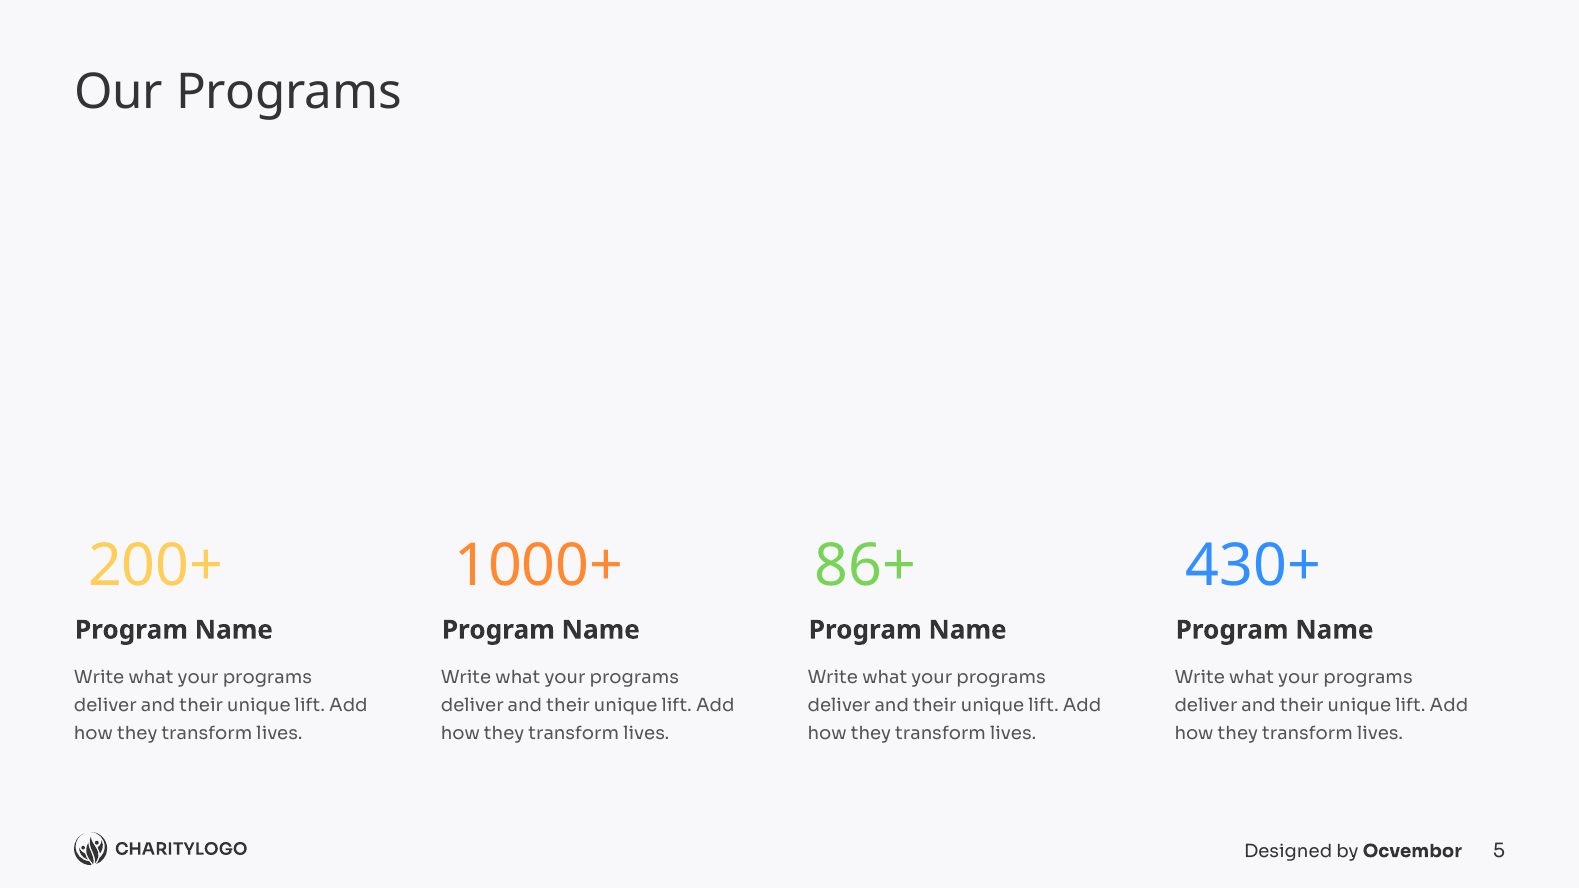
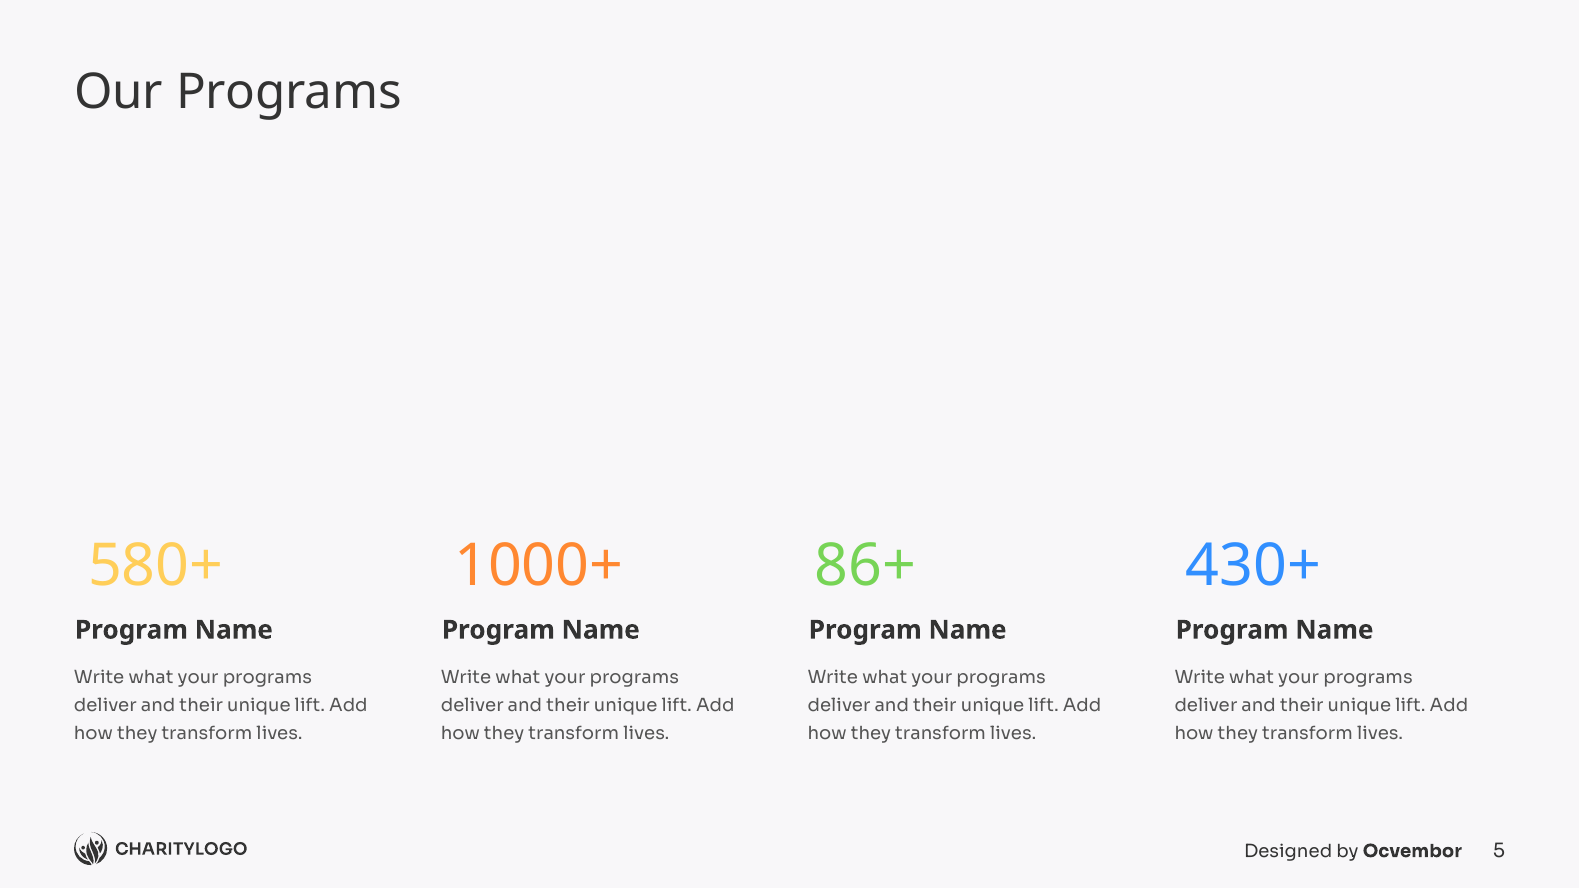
200+: 200+ -> 580+
